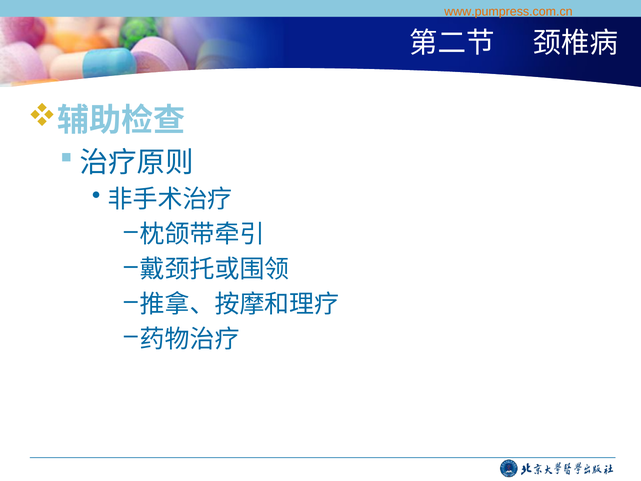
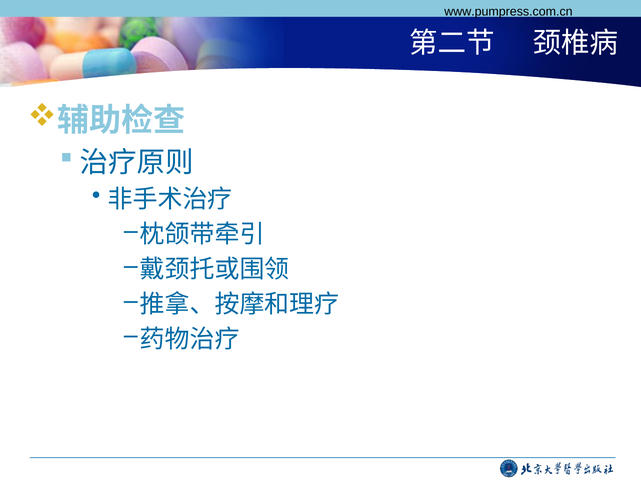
www.pumpress.com.cn colour: orange -> black
